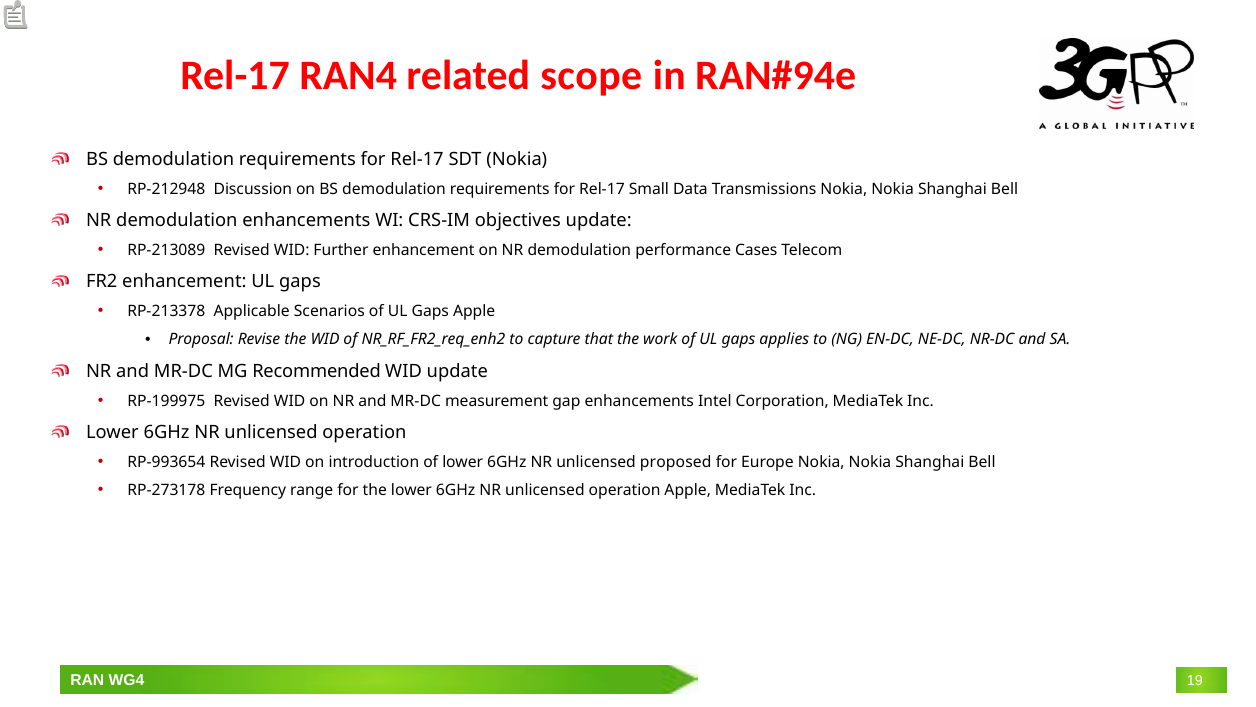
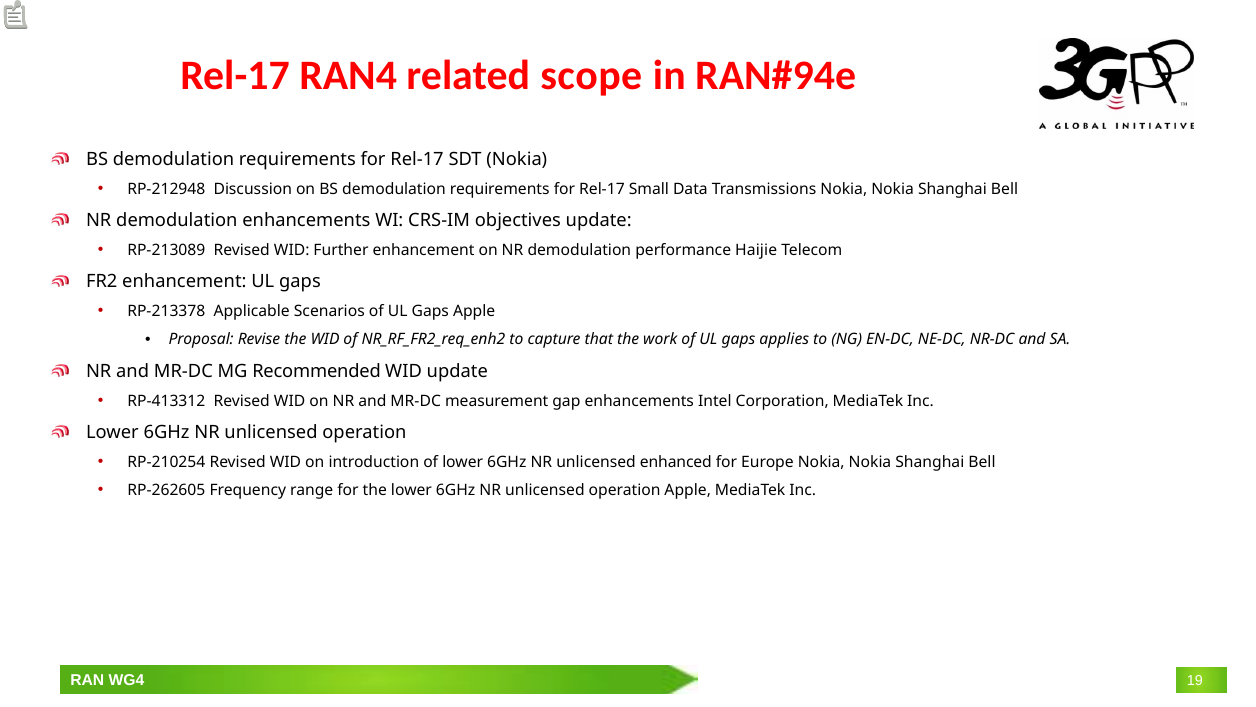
Cases: Cases -> Haijie
RP-199975: RP-199975 -> RP-413312
RP-993654: RP-993654 -> RP-210254
proposed: proposed -> enhanced
RP‑273178: RP‑273178 -> RP‑262605
